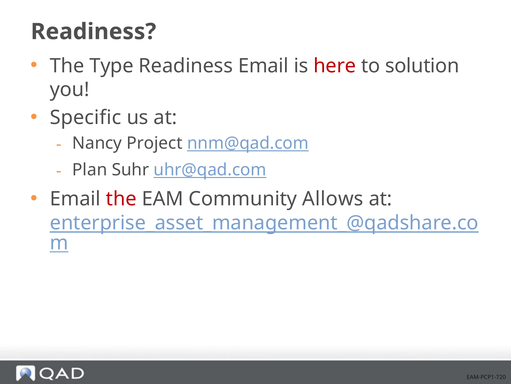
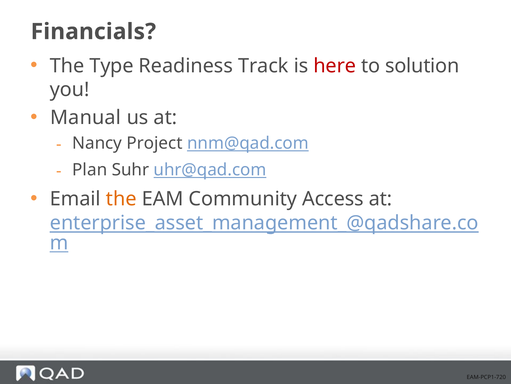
Readiness at (93, 32): Readiness -> Financials
Readiness Email: Email -> Track
Specific: Specific -> Manual
the at (121, 199) colour: red -> orange
Allows: Allows -> Access
